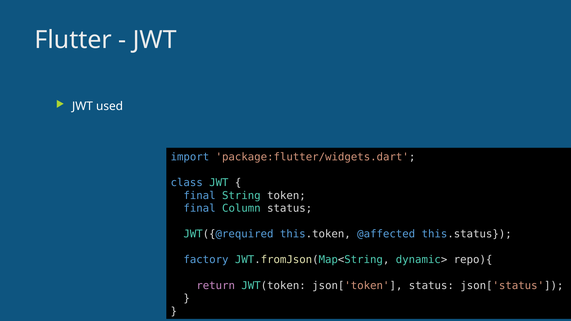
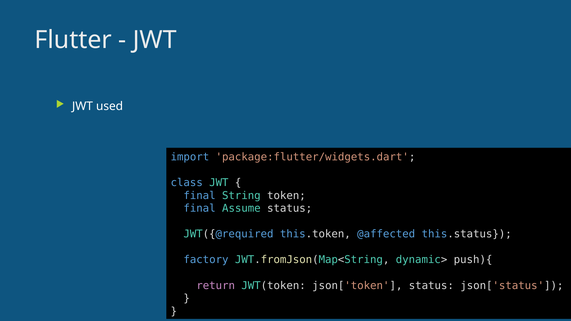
Column: Column -> Assume
repo){: repo){ -> push){
